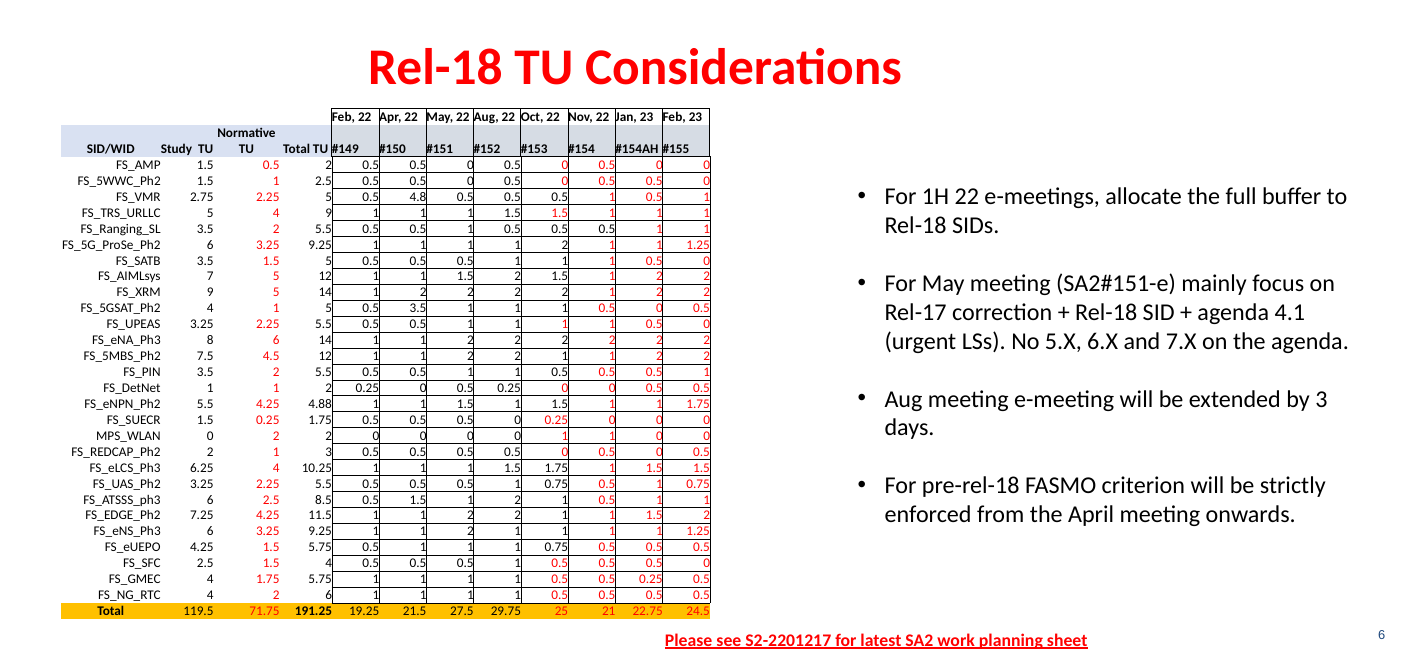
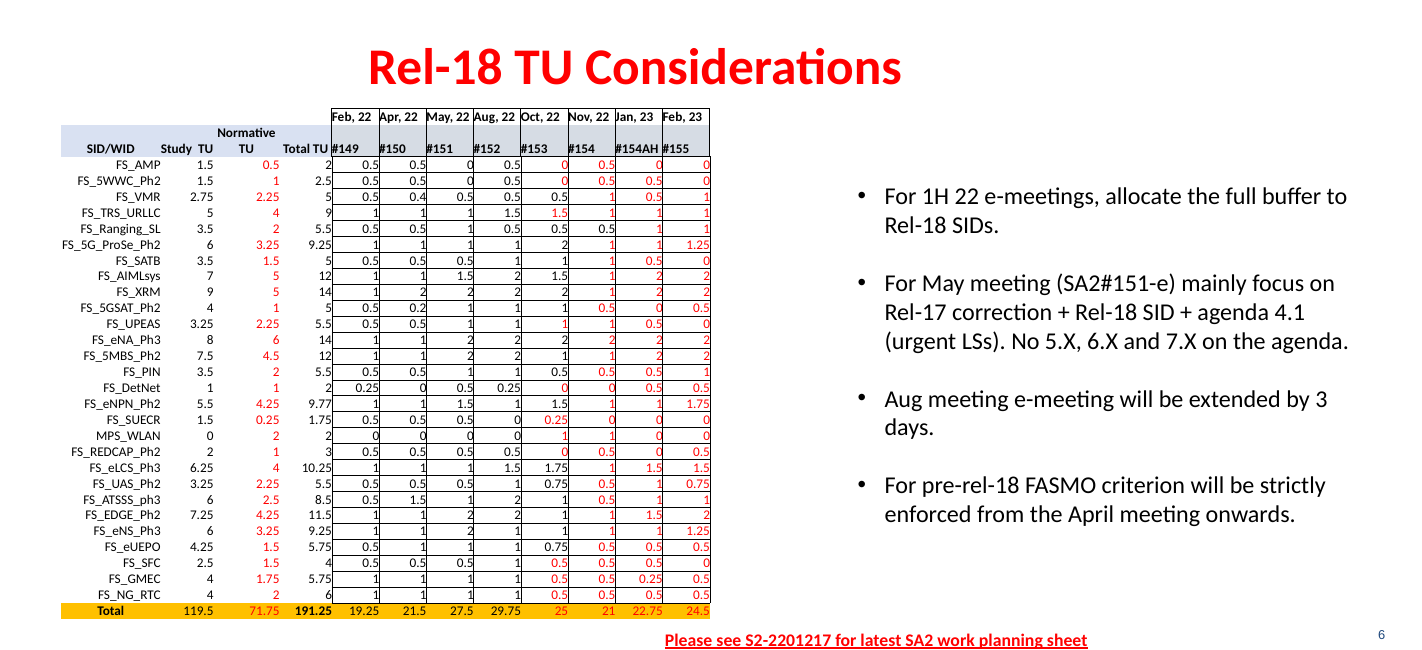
4.8: 4.8 -> 0.4
0.5 3.5: 3.5 -> 0.2
4.88: 4.88 -> 9.77
